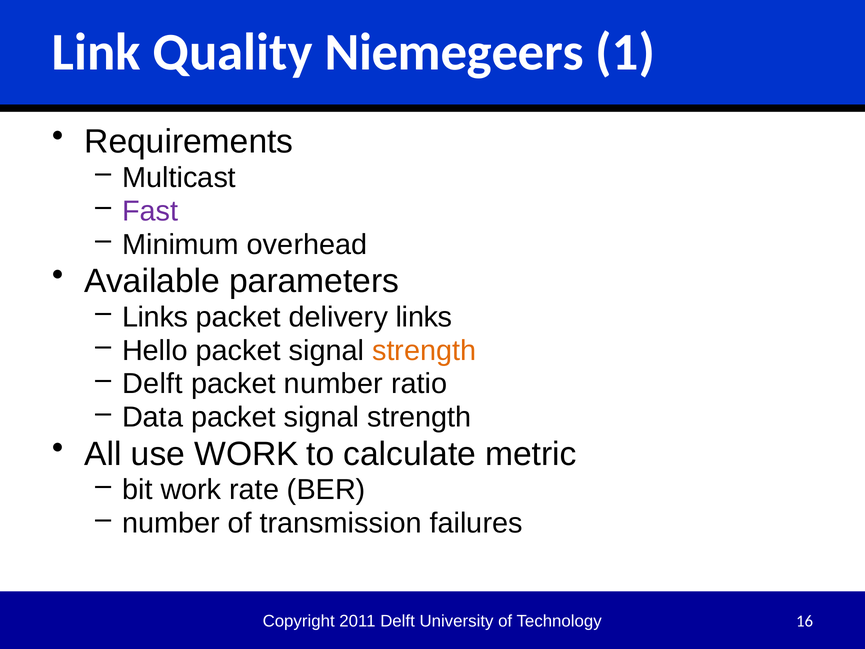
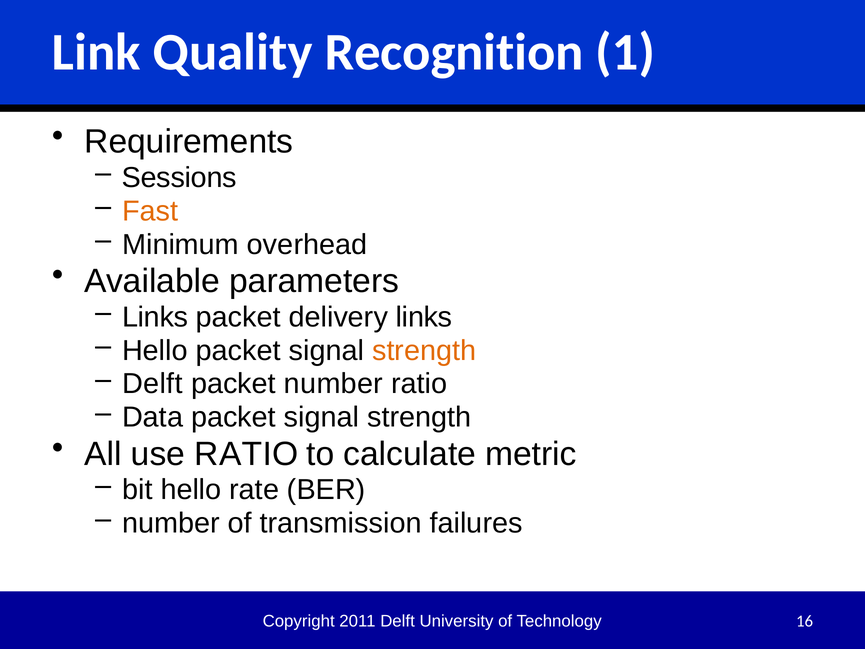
Niemegeers: Niemegeers -> Recognition
Multicast: Multicast -> Sessions
Fast colour: purple -> orange
use WORK: WORK -> RATIO
bit work: work -> hello
